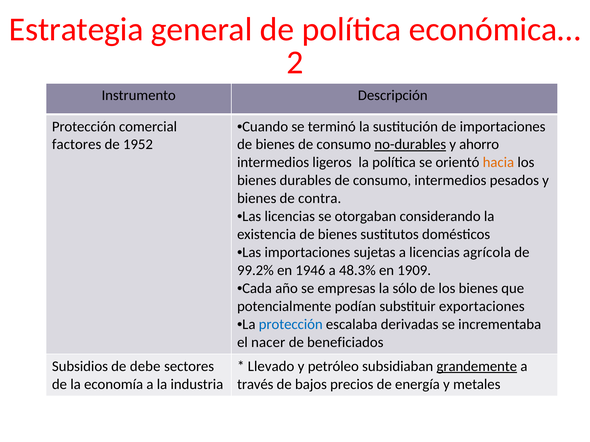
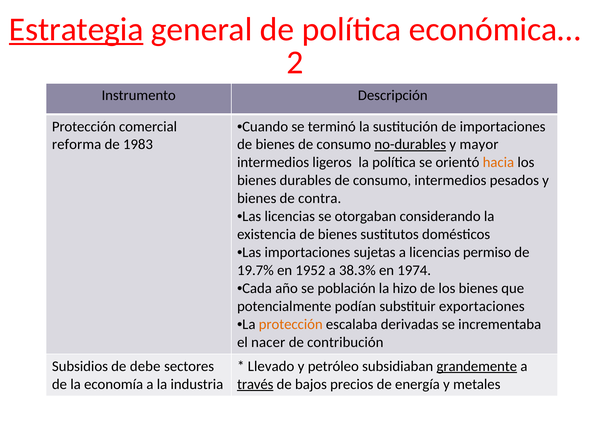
Estrategia underline: none -> present
factores: factores -> reforma
1952: 1952 -> 1983
ahorro: ahorro -> mayor
agrícola: agrícola -> permiso
99.2%: 99.2% -> 19.7%
1946: 1946 -> 1952
48.3%: 48.3% -> 38.3%
1909: 1909 -> 1974
empresas: empresas -> población
sólo: sólo -> hizo
protección at (291, 325) colour: blue -> orange
beneficiados: beneficiados -> contribución
través underline: none -> present
